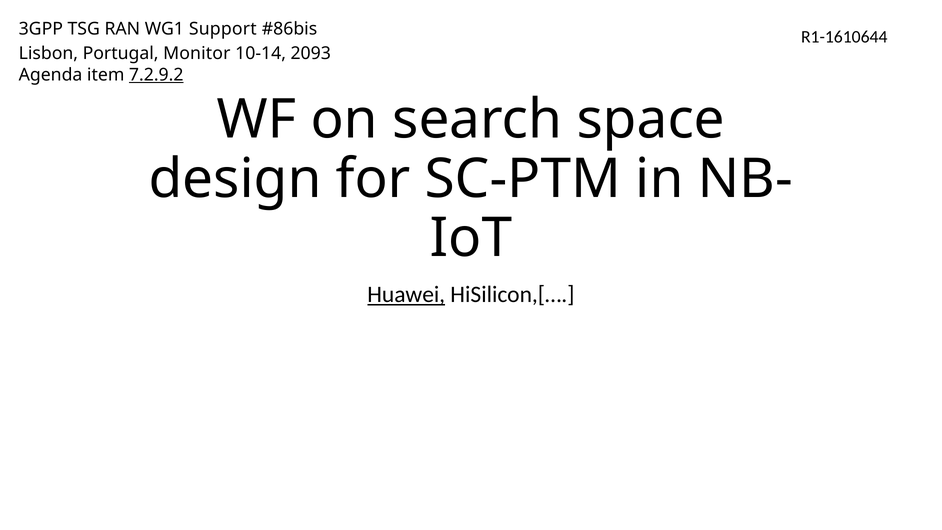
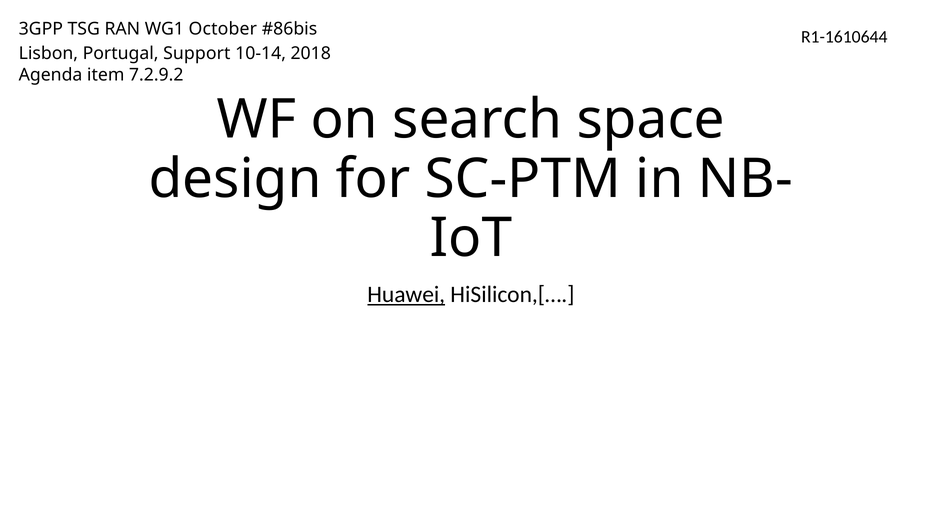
Support: Support -> October
Monitor: Monitor -> Support
2093: 2093 -> 2018
7.2.9.2 underline: present -> none
